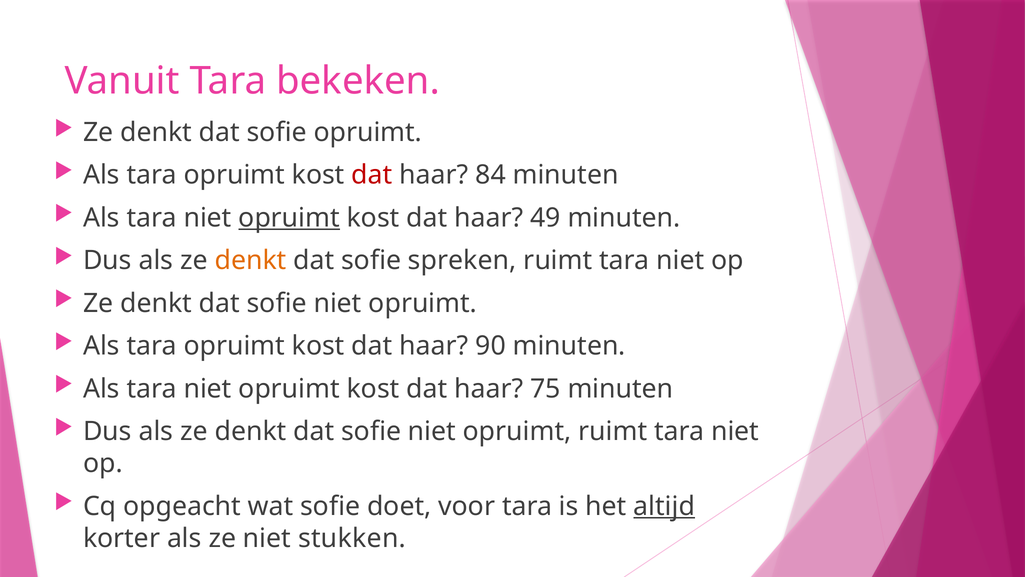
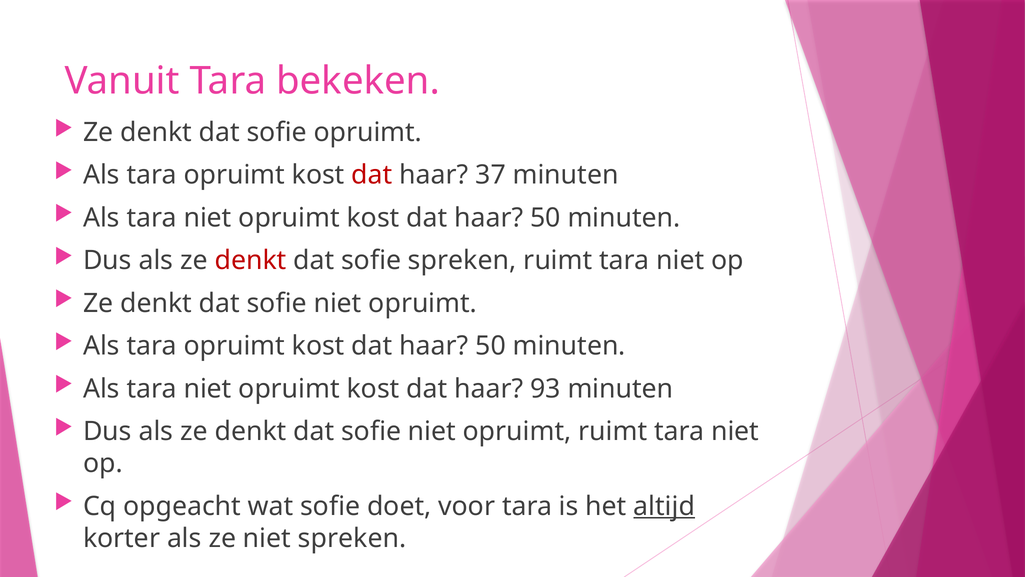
84: 84 -> 37
opruimt at (289, 218) underline: present -> none
49 at (545, 218): 49 -> 50
denkt at (251, 260) colour: orange -> red
90 at (491, 346): 90 -> 50
75: 75 -> 93
niet stukken: stukken -> spreken
